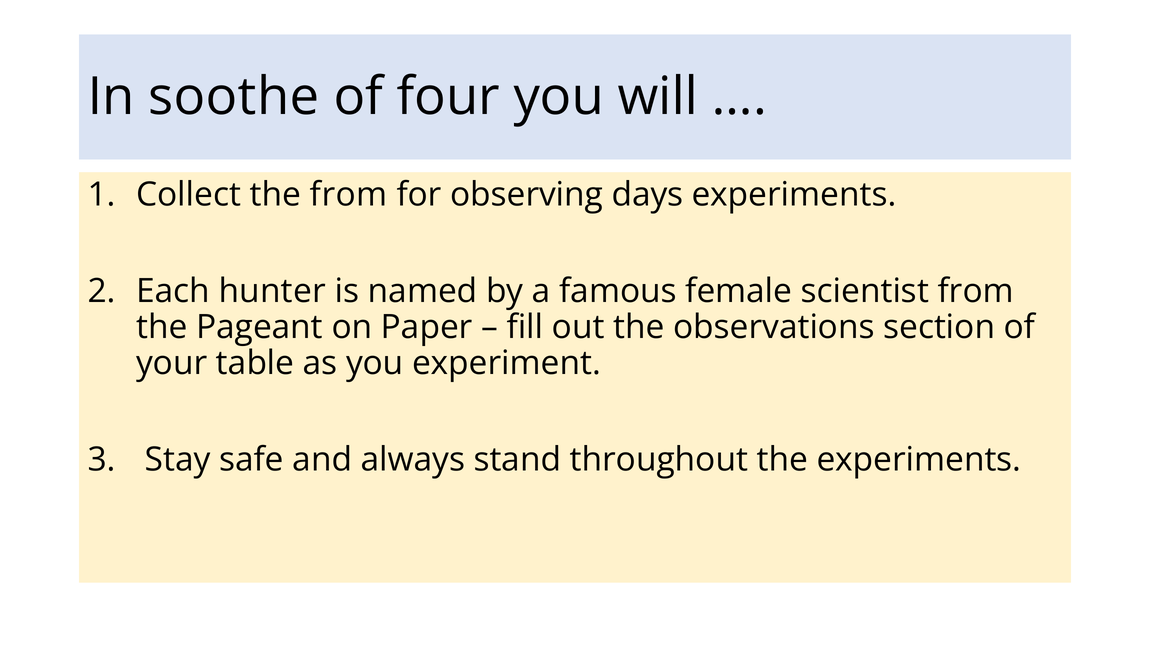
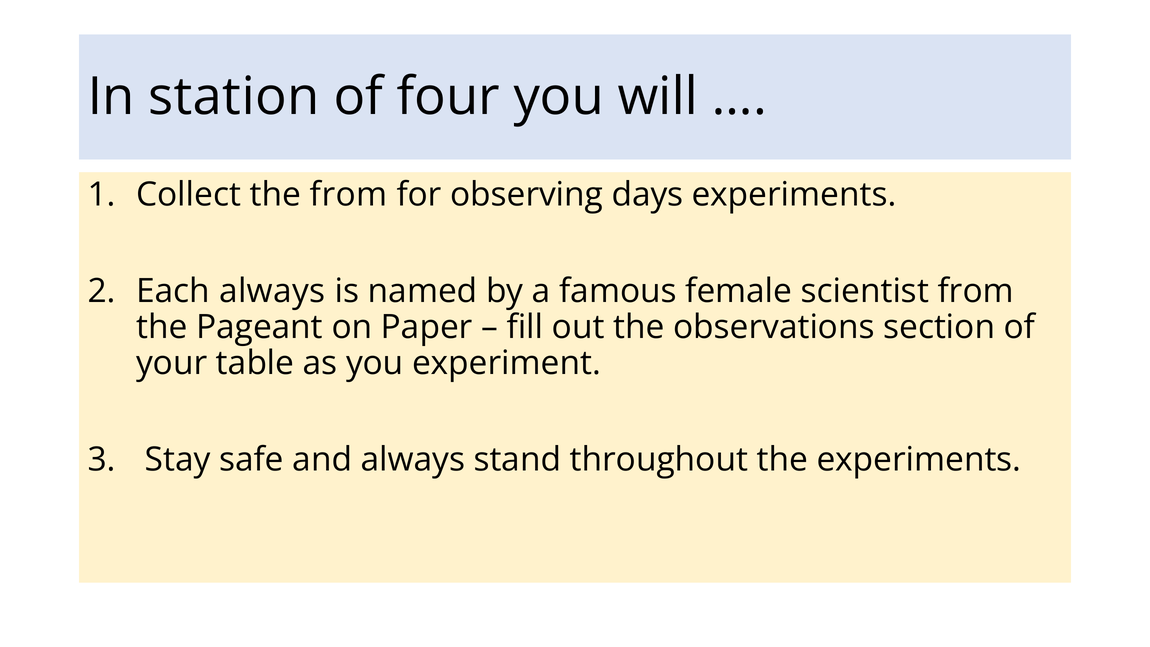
soothe: soothe -> station
Each hunter: hunter -> always
